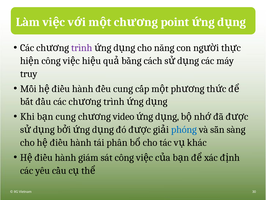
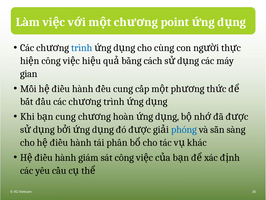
trình at (82, 48) colour: purple -> blue
năng: năng -> cùng
truy: truy -> gian
video: video -> hoàn
